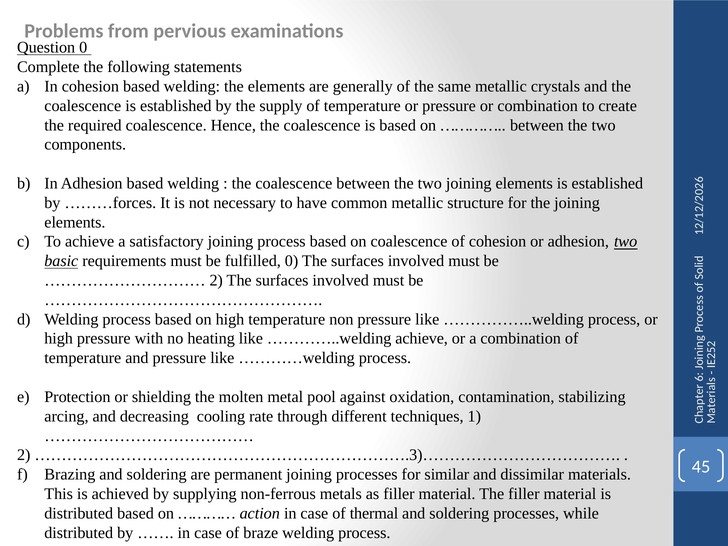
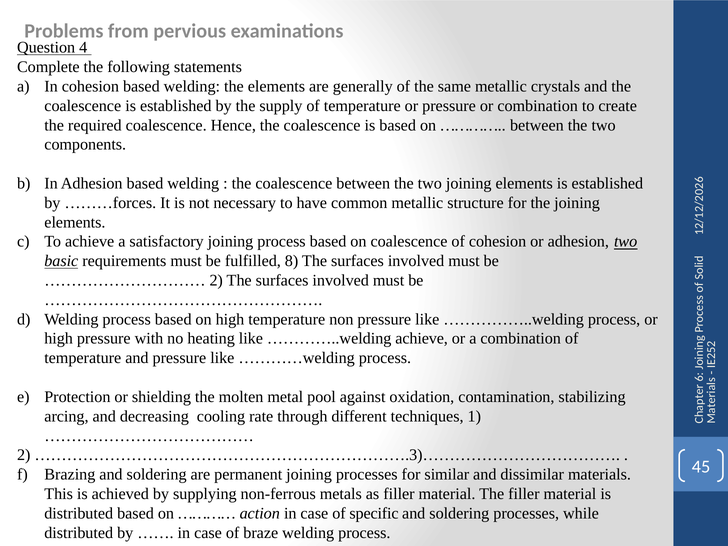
Question 0: 0 -> 4
fulfilled 0: 0 -> 8
thermal: thermal -> specific
